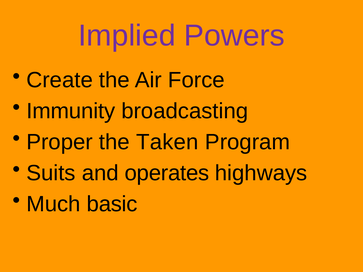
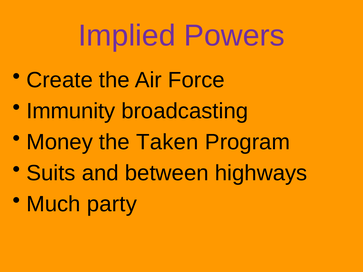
Proper: Proper -> Money
operates: operates -> between
basic: basic -> party
